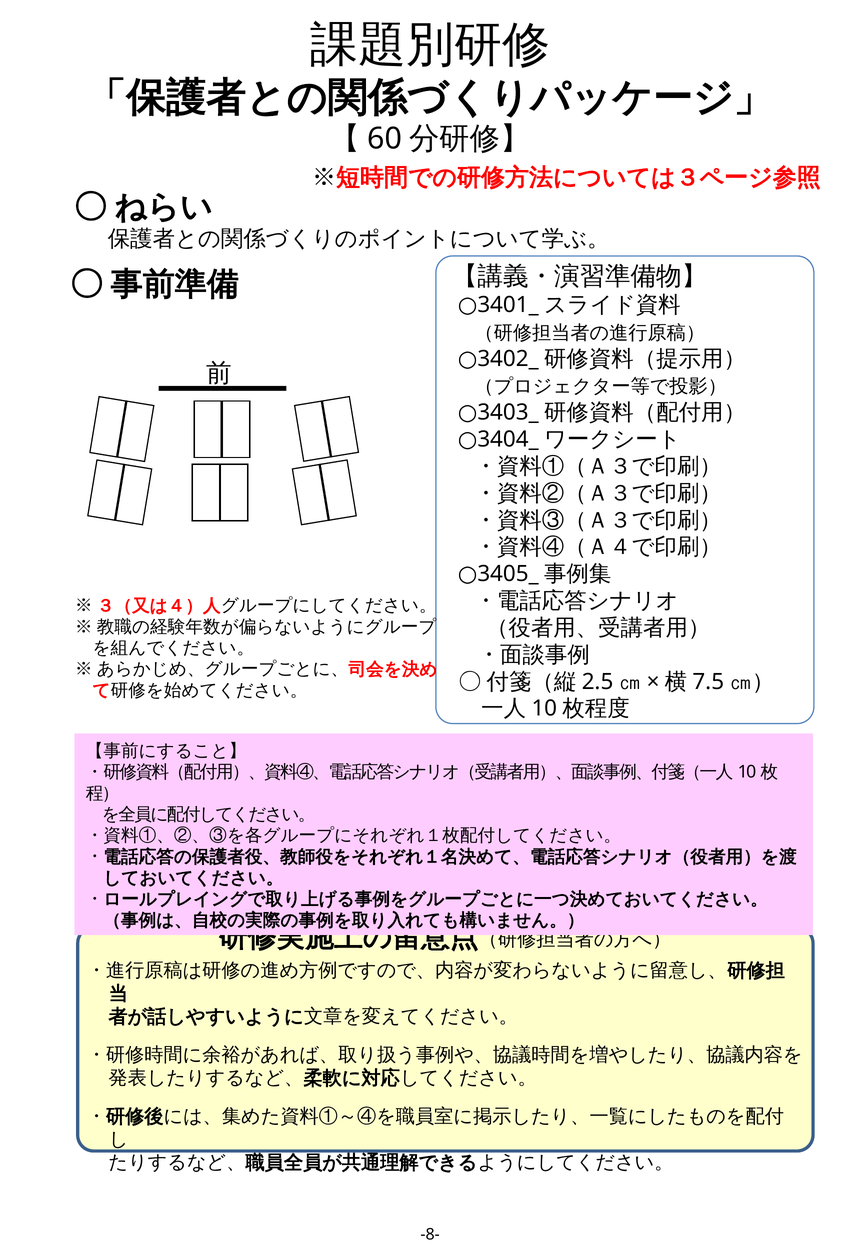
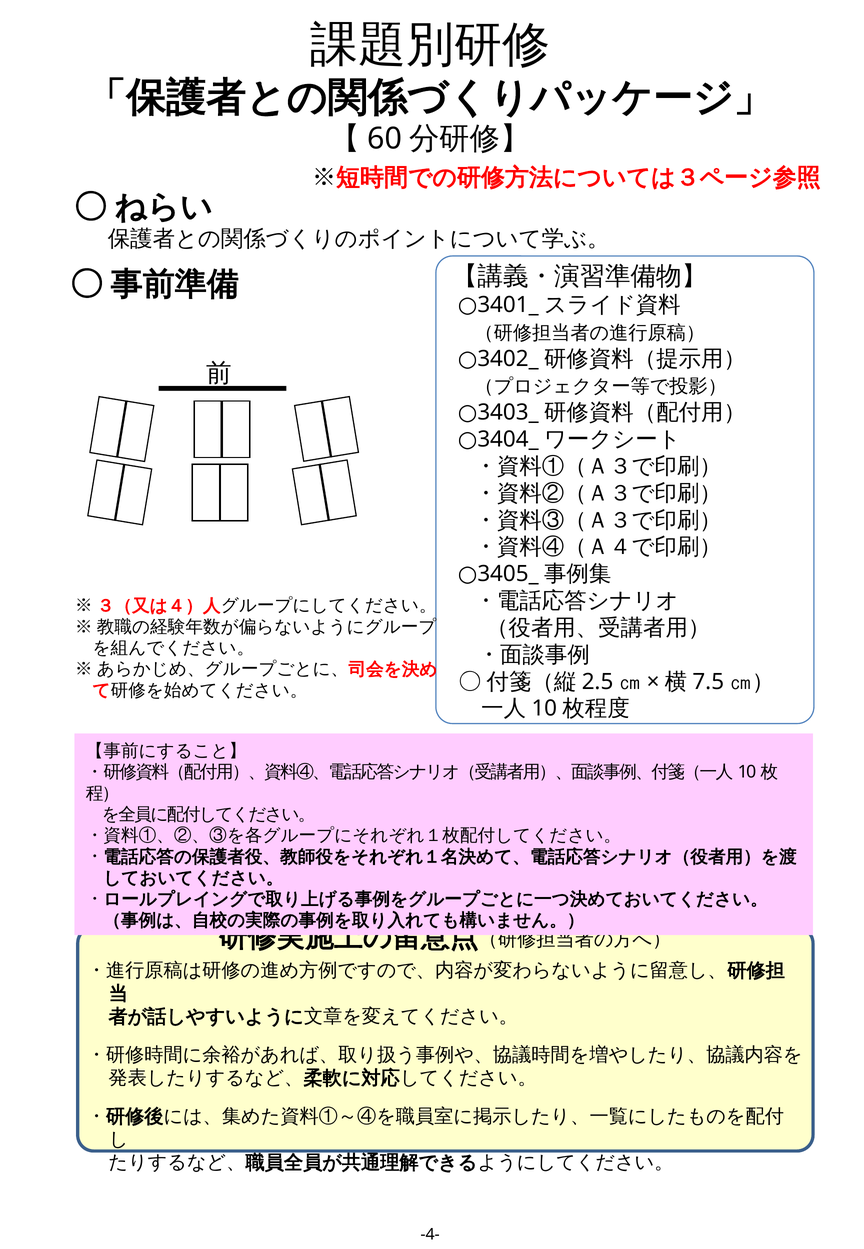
-8-: -8- -> -4-
